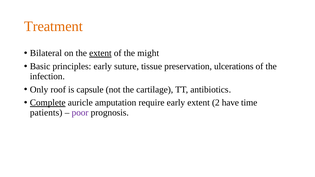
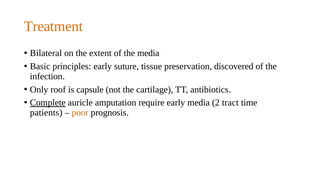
extent at (100, 53) underline: present -> none
the might: might -> media
ulcerations: ulcerations -> discovered
early extent: extent -> media
have: have -> tract
poor colour: purple -> orange
